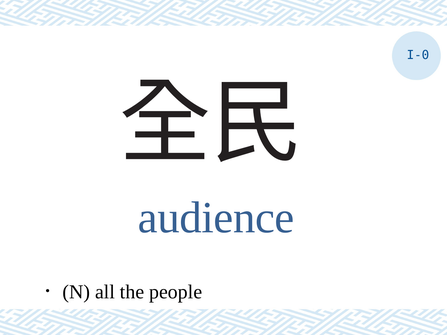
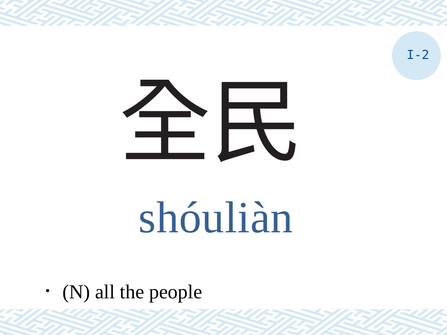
I-0: I-0 -> I-2
audience: audience -> shóuliàn
